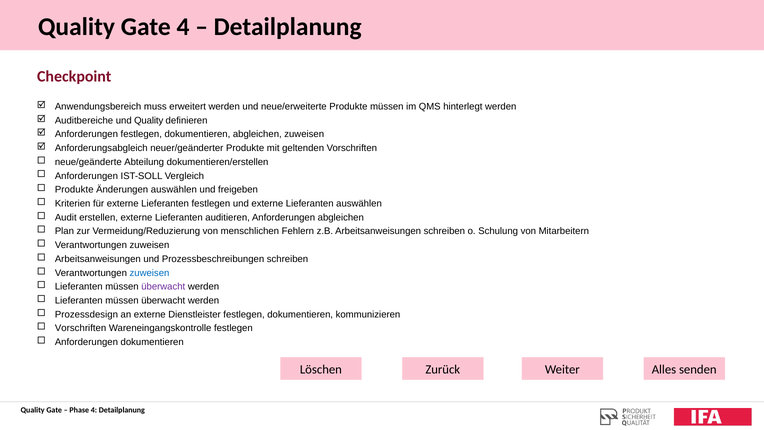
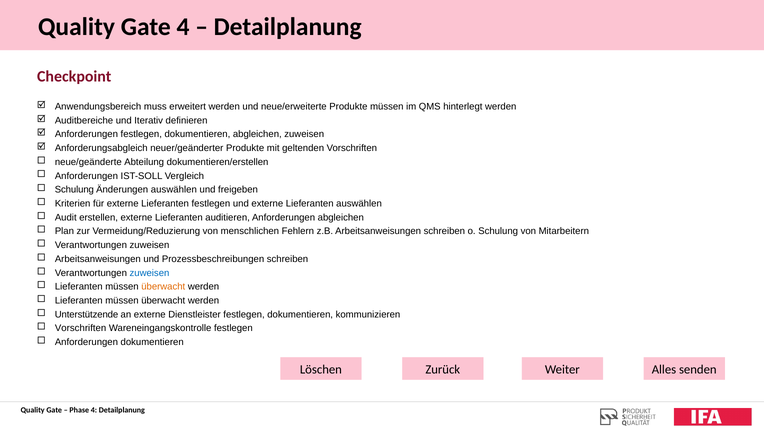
und Quality: Quality -> Iterativ
Produkte at (74, 190): Produkte -> Schulung
überwacht at (163, 287) colour: purple -> orange
Prozessdesign: Prozessdesign -> Unterstützende
